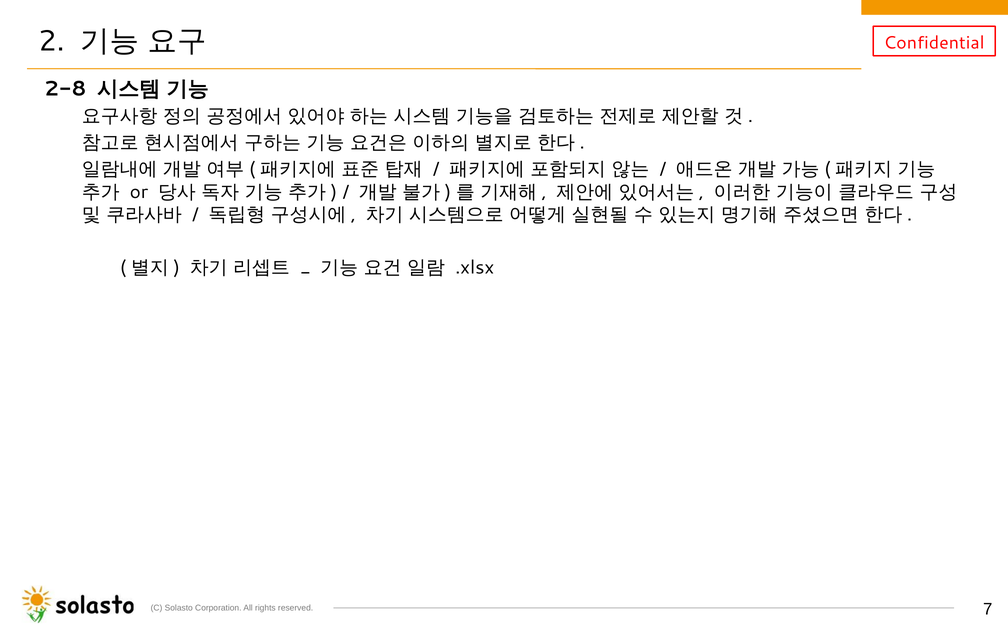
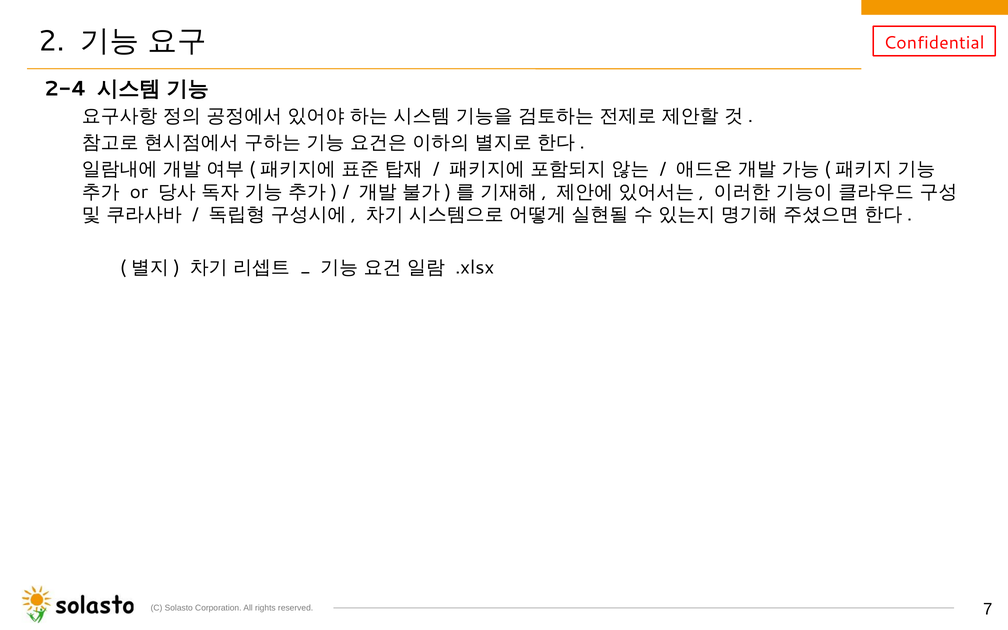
2-8: 2-8 -> 2-4
